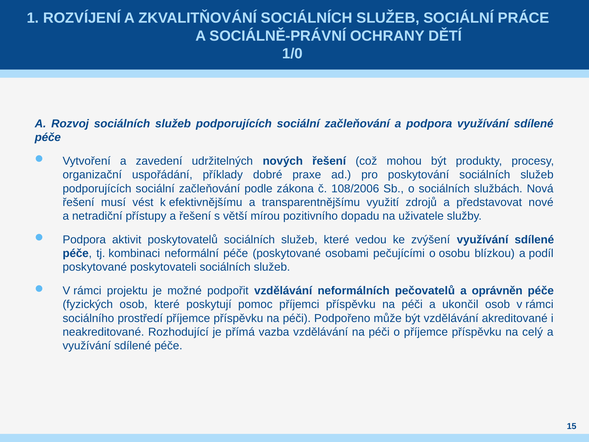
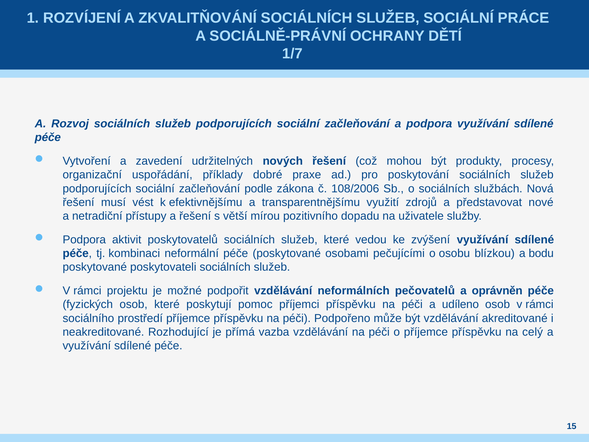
1/0: 1/0 -> 1/7
podíl: podíl -> bodu
ukončil: ukončil -> udíleno
